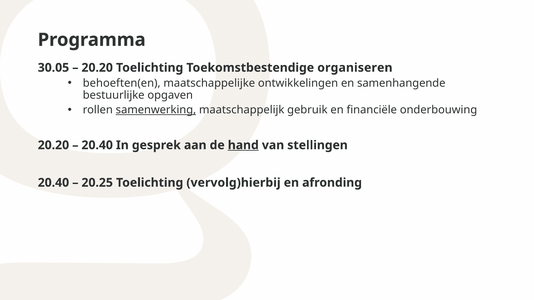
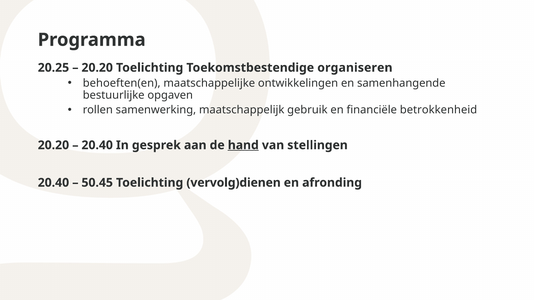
30.05: 30.05 -> 20.25
samenwerking underline: present -> none
onderbouwing: onderbouwing -> betrokkenheid
20.25: 20.25 -> 50.45
vervolg)hierbij: vervolg)hierbij -> vervolg)dienen
